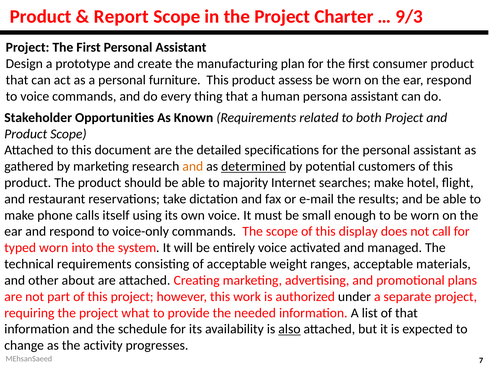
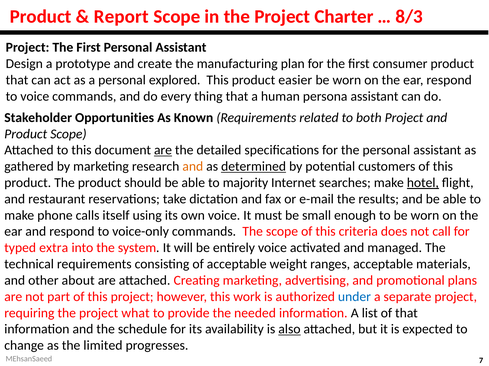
9/3: 9/3 -> 8/3
furniture: furniture -> explored
assess: assess -> easier
are at (163, 150) underline: none -> present
hotel underline: none -> present
display: display -> criteria
typed worn: worn -> extra
under colour: black -> blue
activity: activity -> limited
